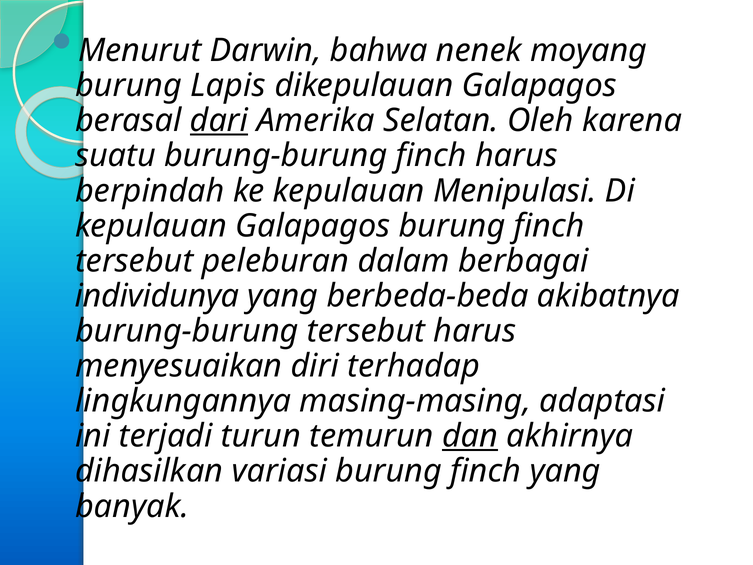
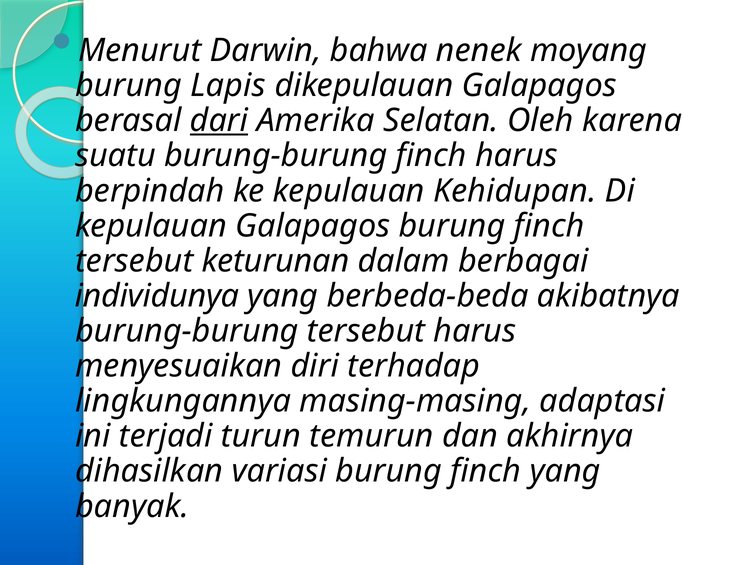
Menipulasi: Menipulasi -> Kehidupan
peleburan: peleburan -> keturunan
dan underline: present -> none
